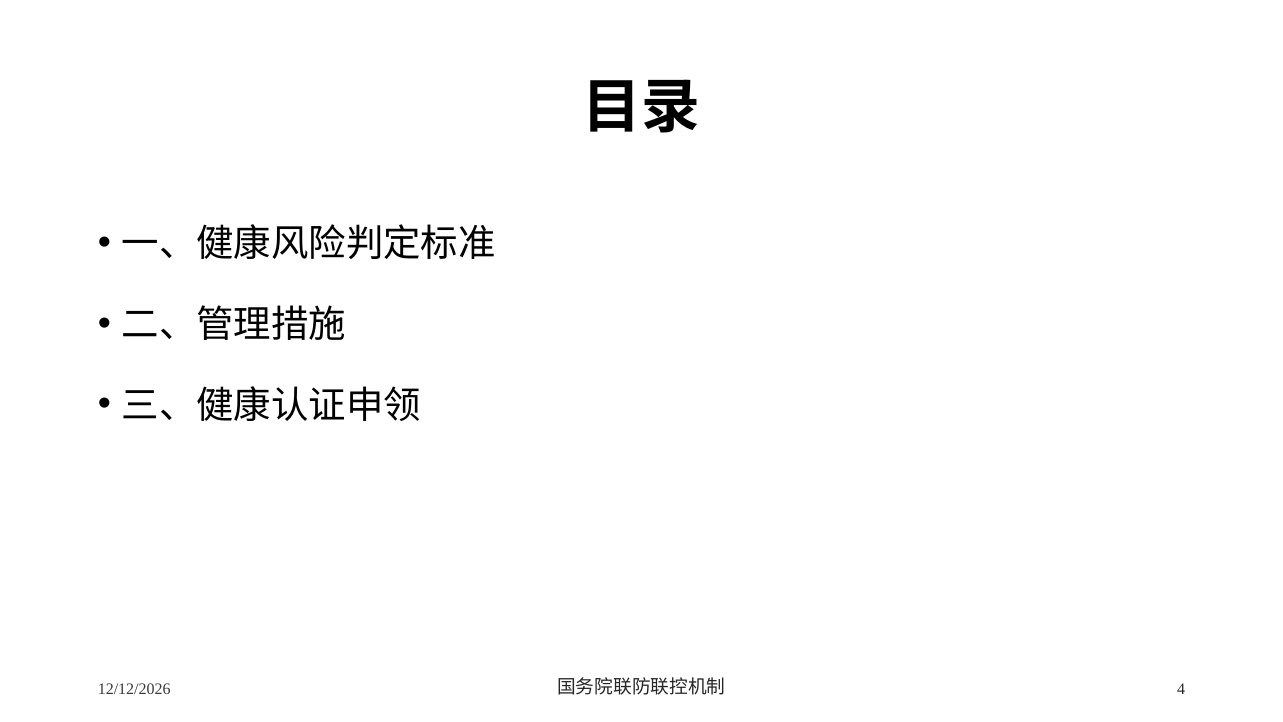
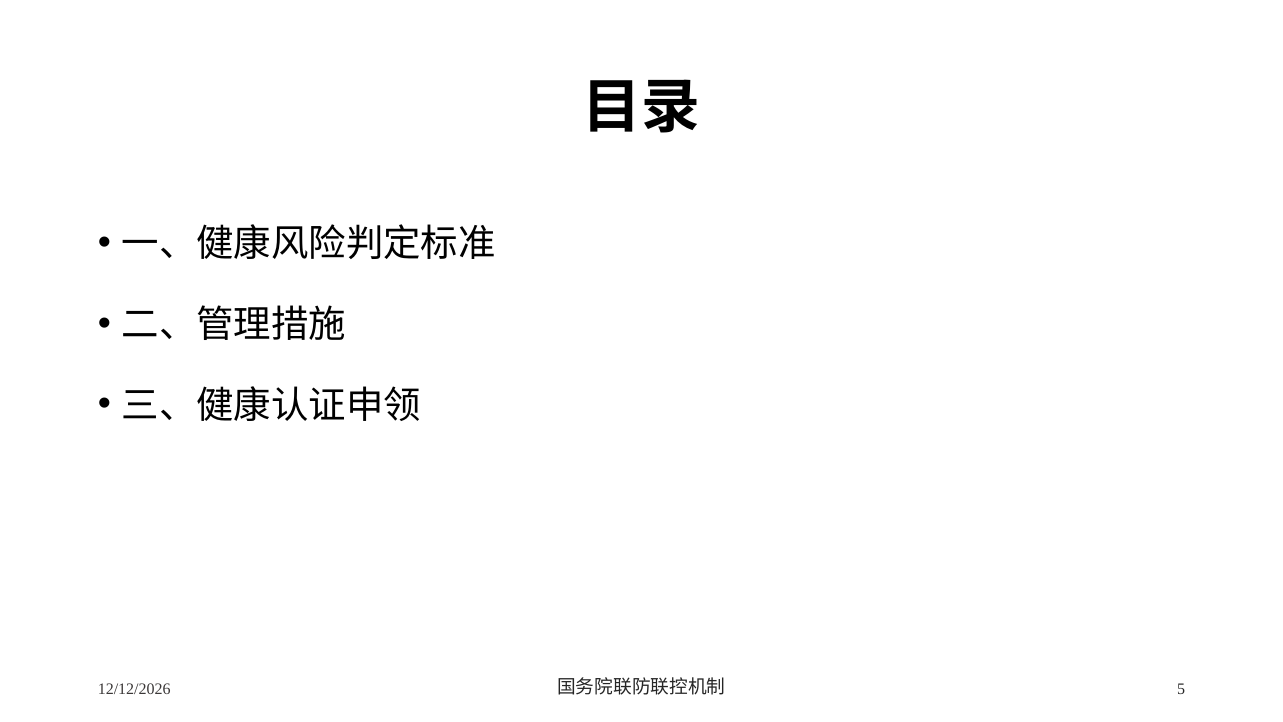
4: 4 -> 5
